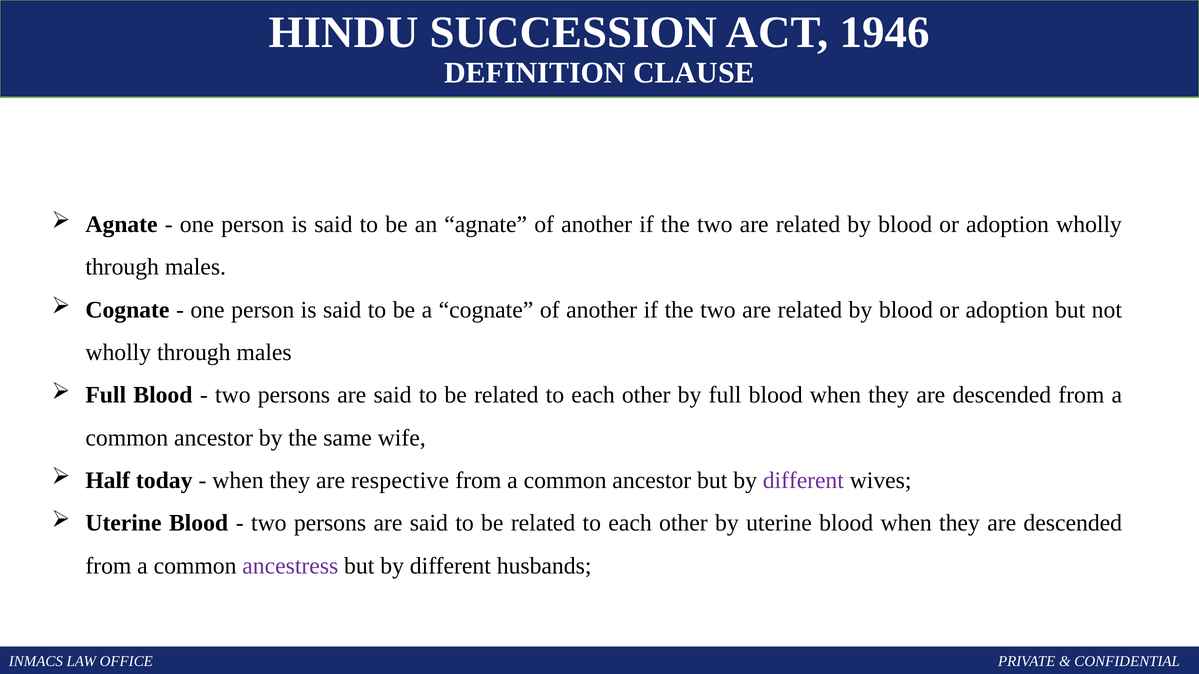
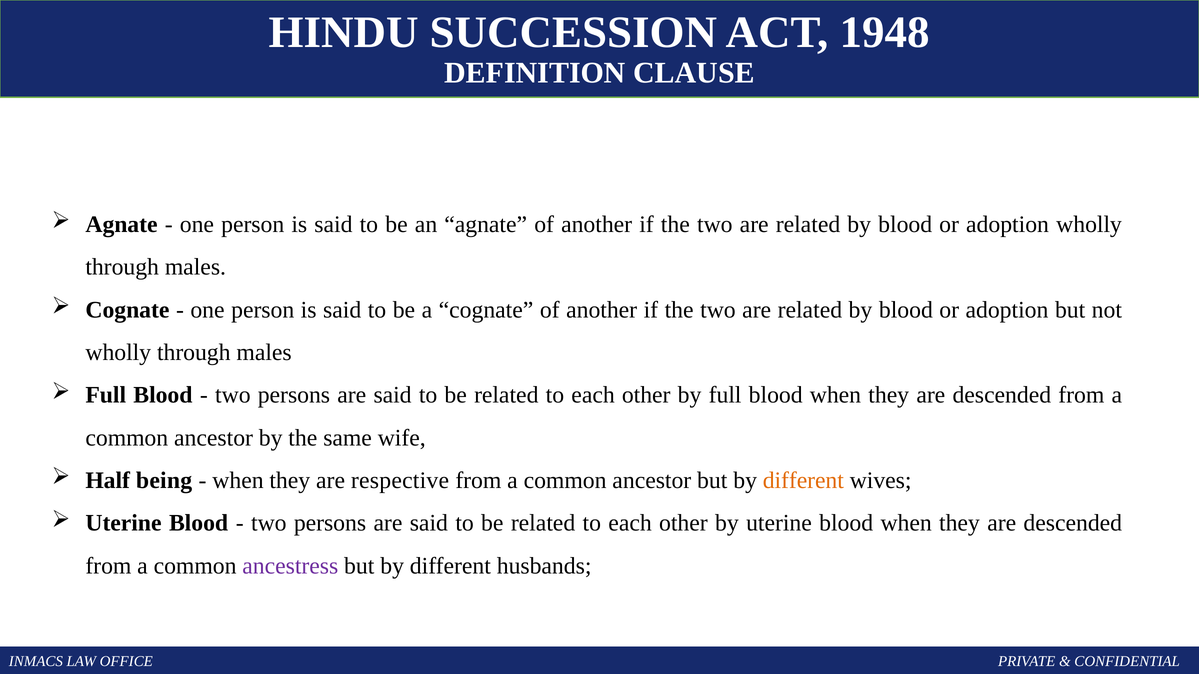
1946: 1946 -> 1948
today: today -> being
different at (803, 481) colour: purple -> orange
